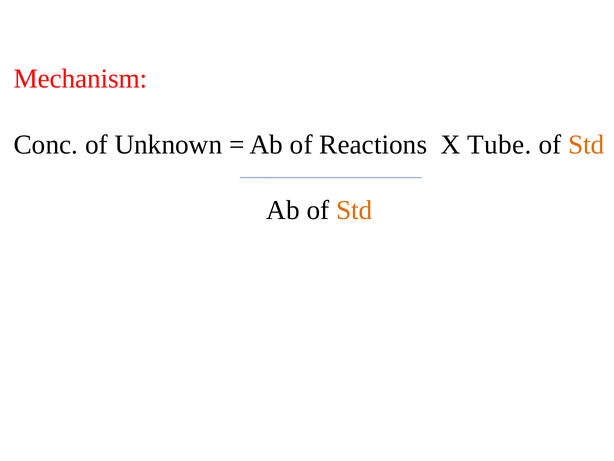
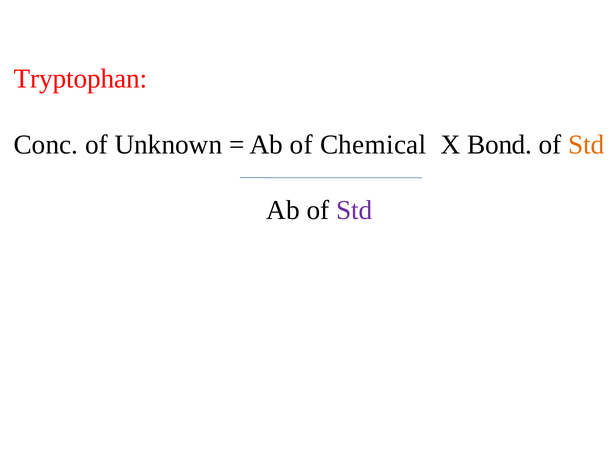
Mechanism: Mechanism -> Tryptophan
Reactions: Reactions -> Chemical
Tube: Tube -> Bond
Std at (354, 210) colour: orange -> purple
